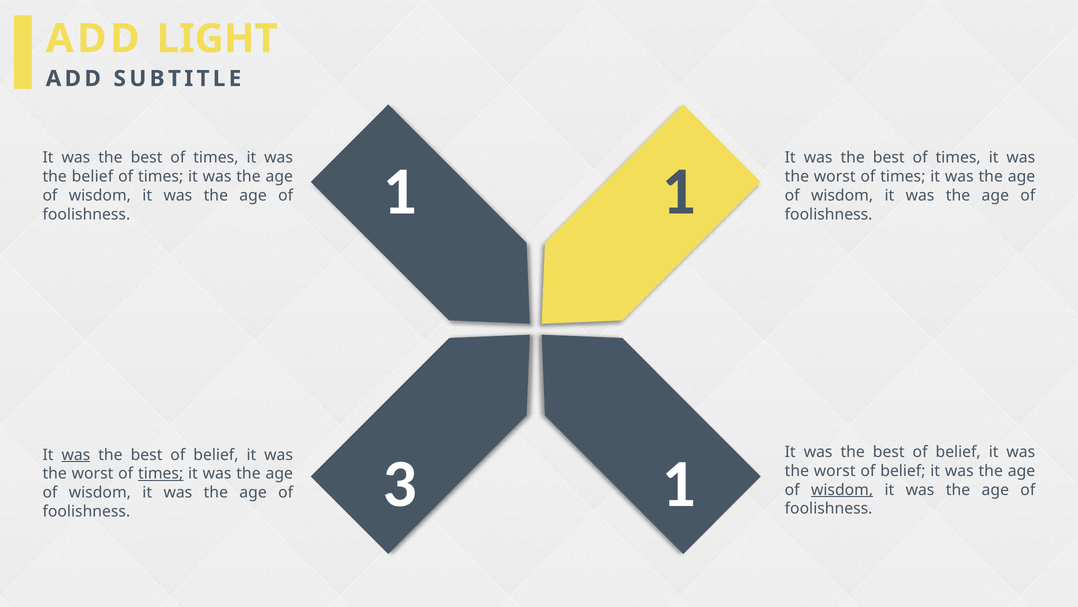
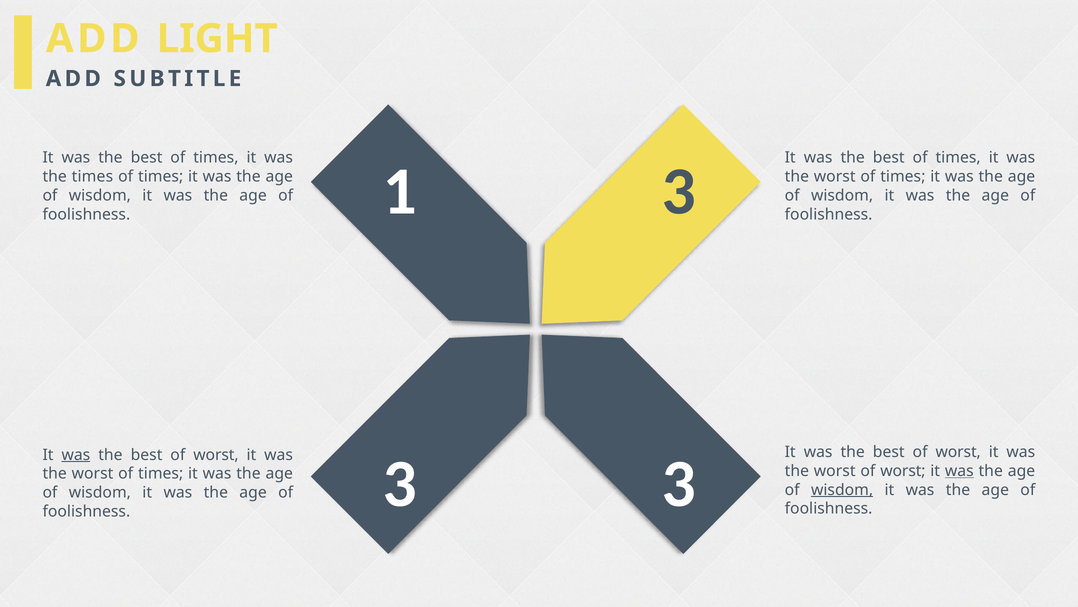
1 1: 1 -> 3
the belief: belief -> times
belief at (958, 452): belief -> worst
belief at (216, 454): belief -> worst
1 at (679, 484): 1 -> 3
worst of belief: belief -> worst
was at (959, 471) underline: none -> present
times at (161, 473) underline: present -> none
